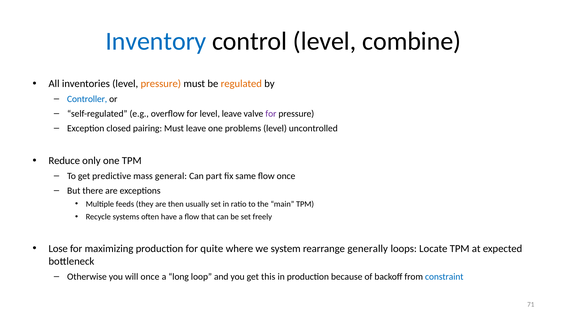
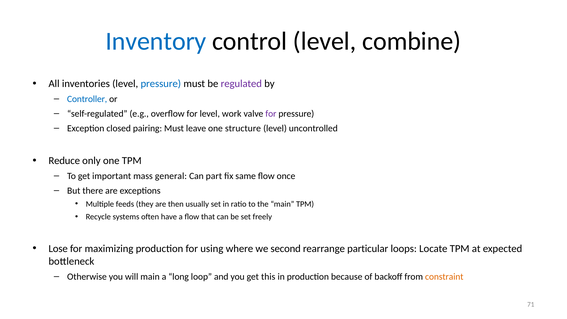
pressure at (161, 84) colour: orange -> blue
regulated colour: orange -> purple
level leave: leave -> work
problems: problems -> structure
predictive: predictive -> important
quite: quite -> using
system: system -> second
generally: generally -> particular
will once: once -> main
constraint colour: blue -> orange
